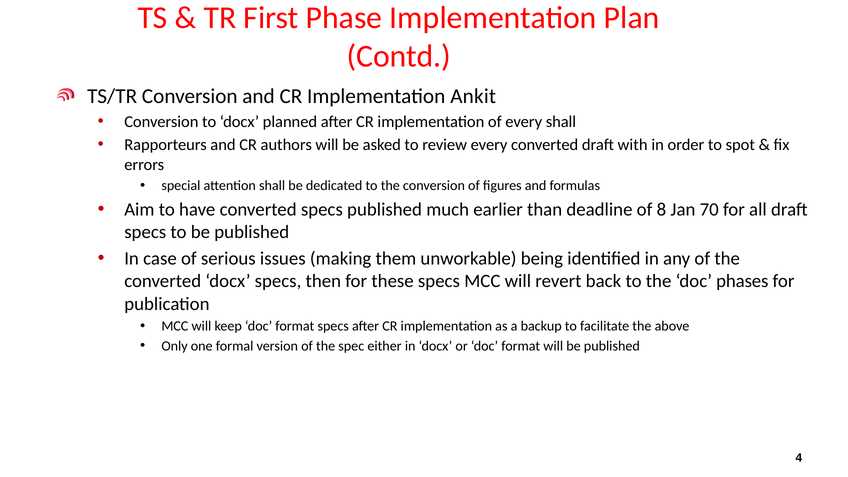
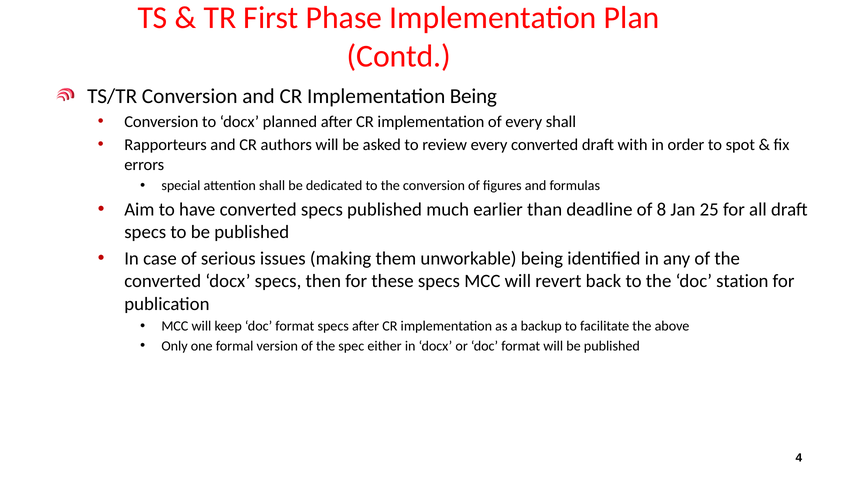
Implementation Ankit: Ankit -> Being
70: 70 -> 25
phases: phases -> station
